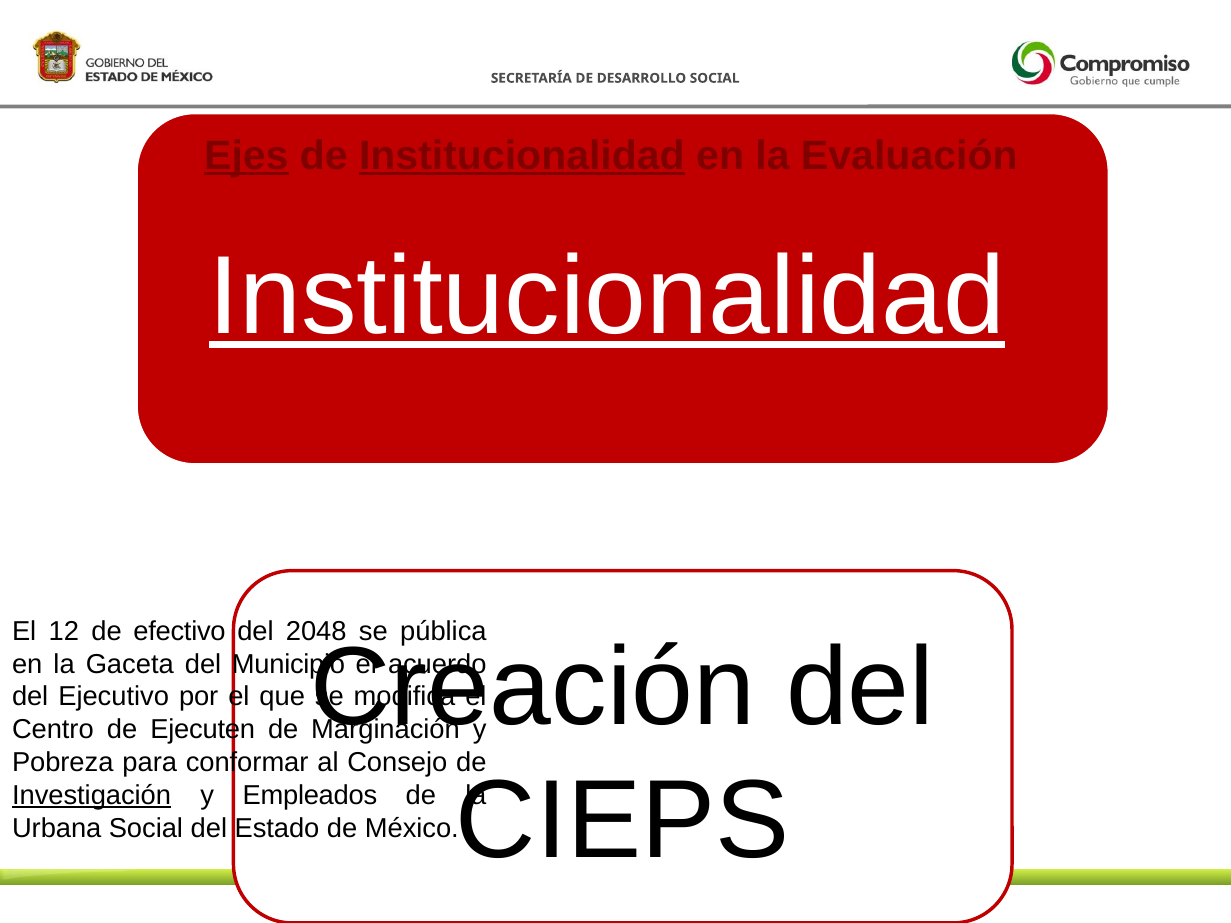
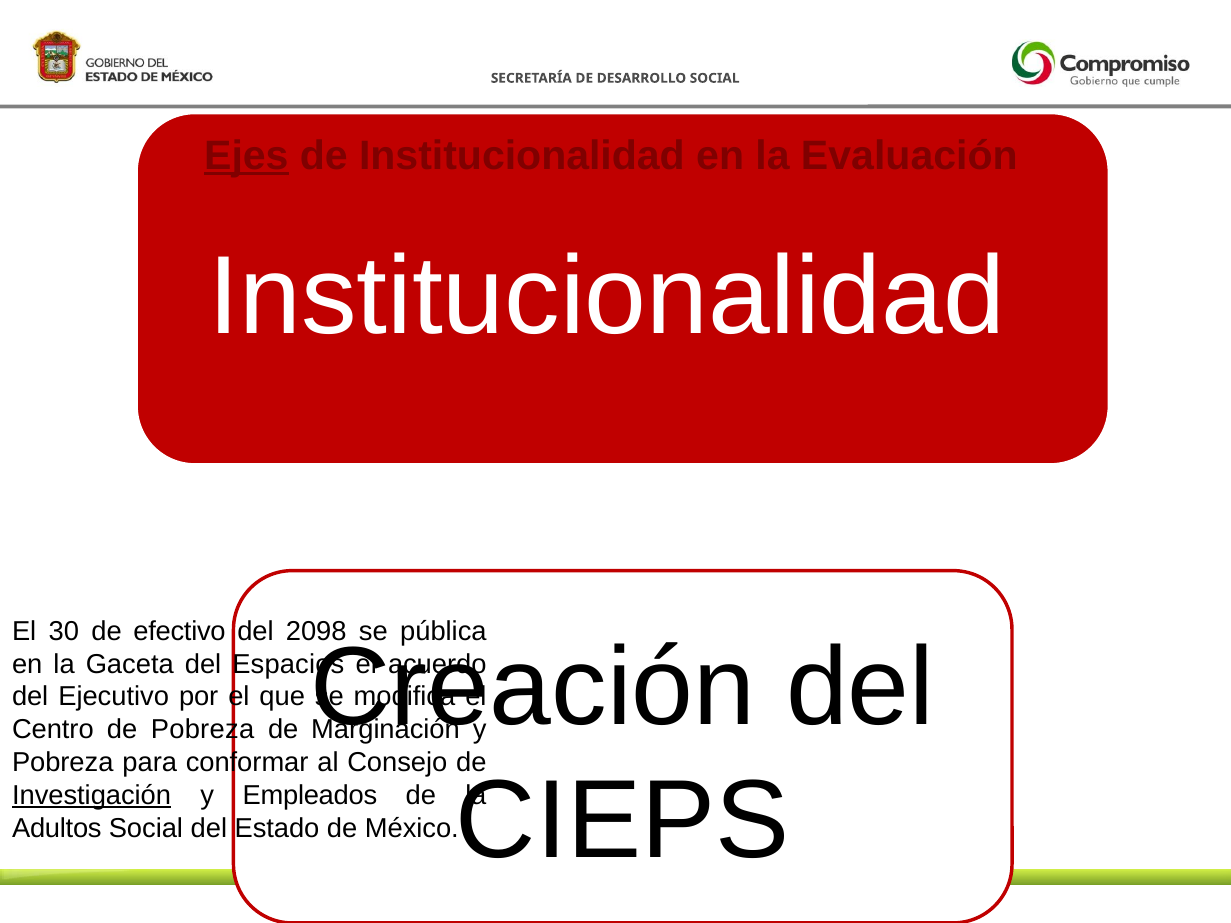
Institucionalidad at (522, 156) underline: present -> none
Institucionalidad at (607, 297) underline: present -> none
12: 12 -> 30
2048: 2048 -> 2098
Municipio: Municipio -> Espacios
de Ejecuten: Ejecuten -> Pobreza
Urbana: Urbana -> Adultos
